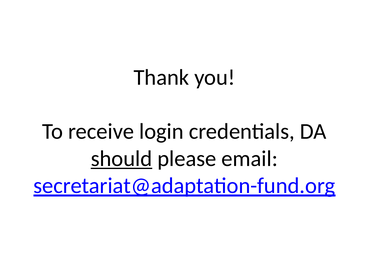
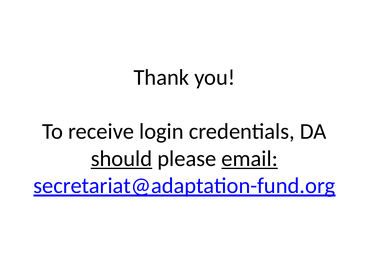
email underline: none -> present
